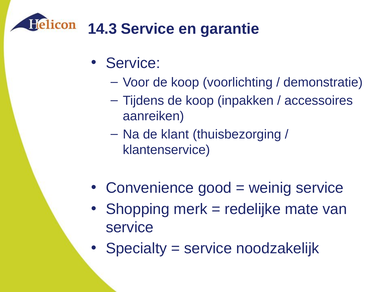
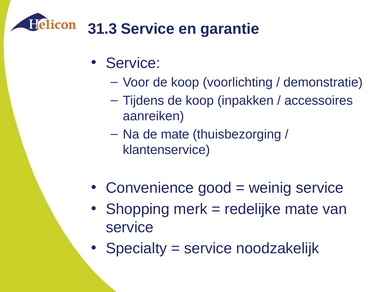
14.3: 14.3 -> 31.3
de klant: klant -> mate
